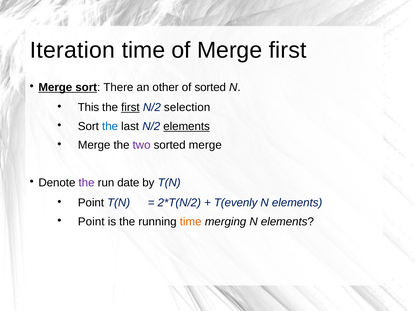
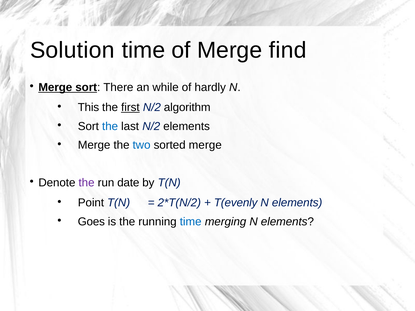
Iteration: Iteration -> Solution
Merge first: first -> find
other: other -> while
of sorted: sorted -> hardly
selection: selection -> algorithm
elements at (187, 126) underline: present -> none
two colour: purple -> blue
Point at (91, 222): Point -> Goes
time at (191, 222) colour: orange -> blue
